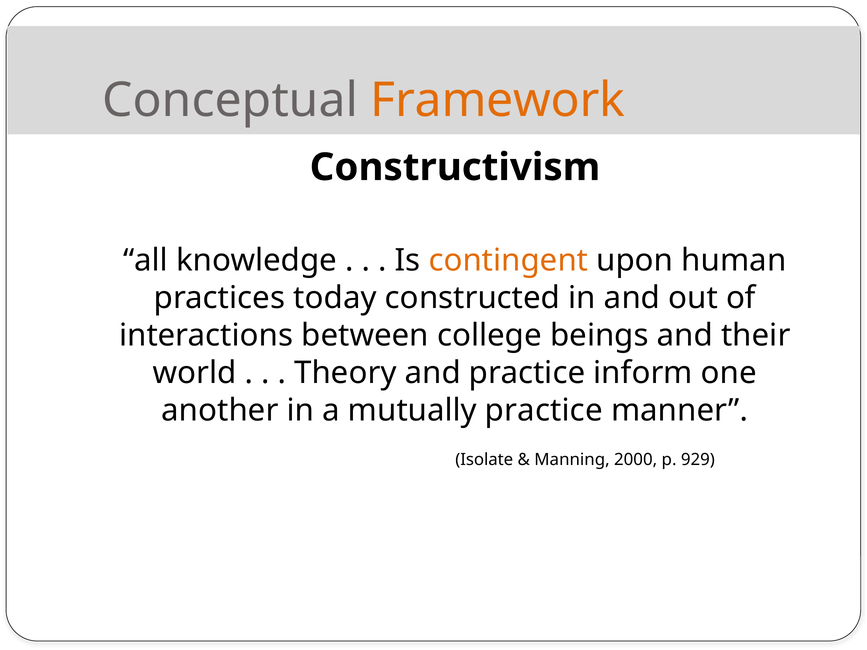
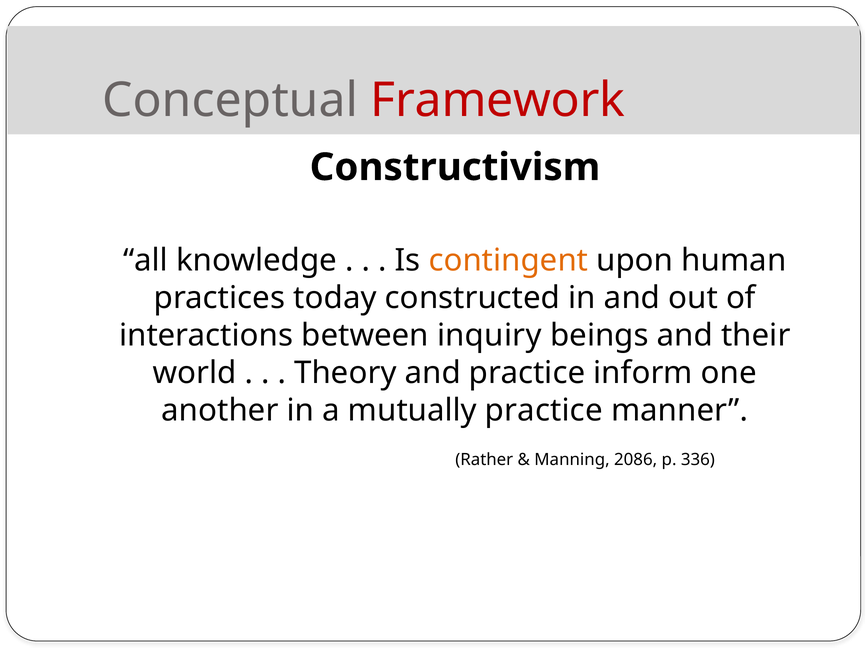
Framework colour: orange -> red
college: college -> inquiry
Isolate: Isolate -> Rather
2000: 2000 -> 2086
929: 929 -> 336
